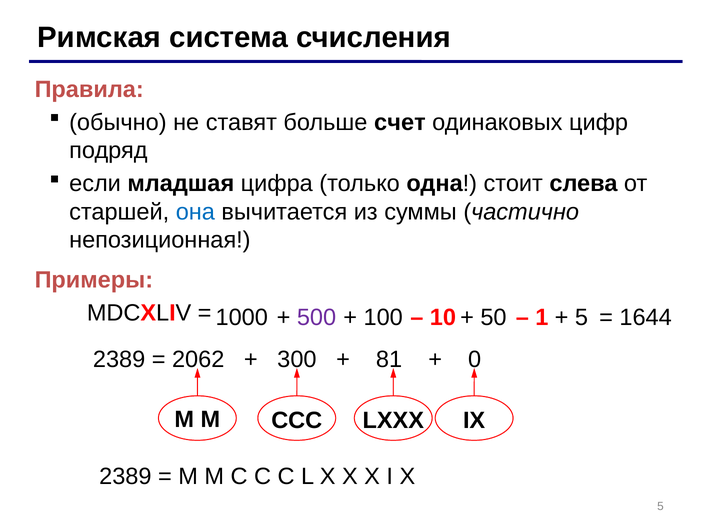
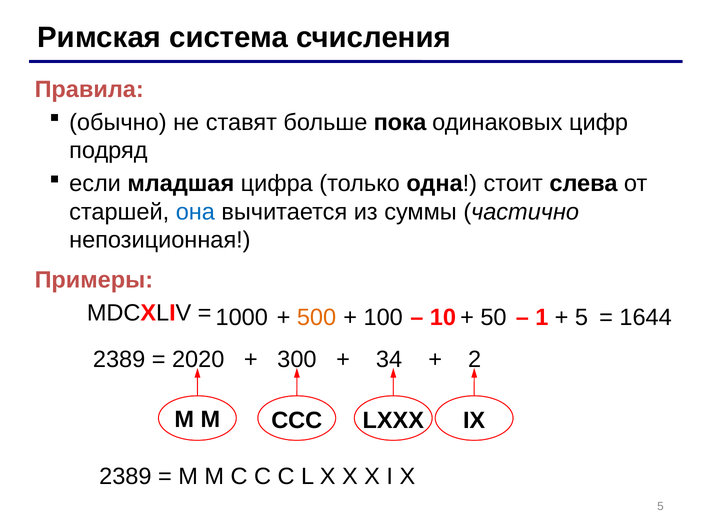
счет: счет -> пока
500 colour: purple -> orange
2062: 2062 -> 2020
81: 81 -> 34
0: 0 -> 2
